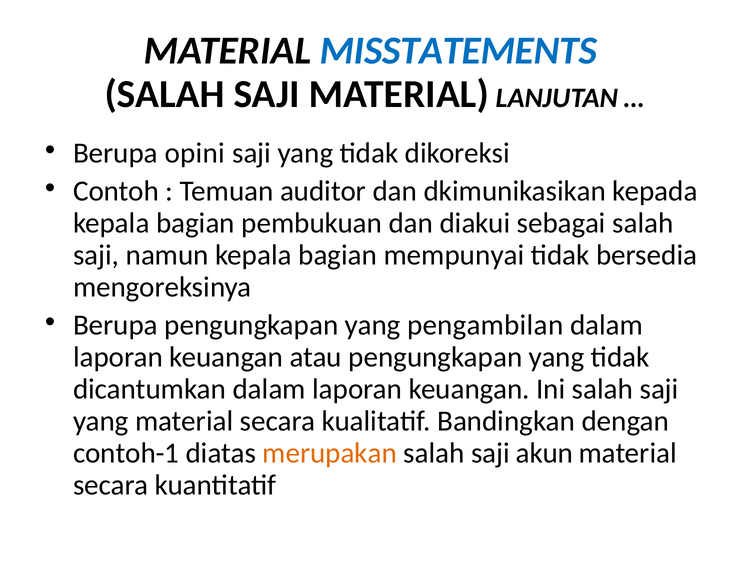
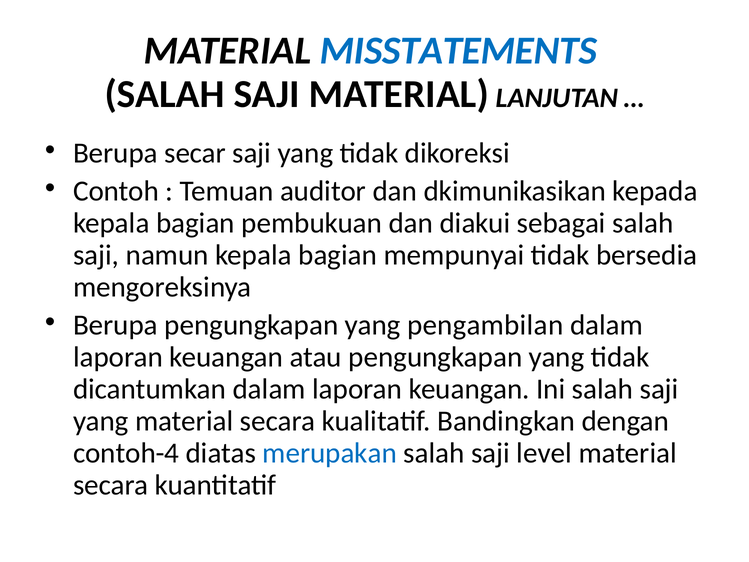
opini: opini -> secar
contoh-1: contoh-1 -> contoh-4
merupakan colour: orange -> blue
akun: akun -> level
